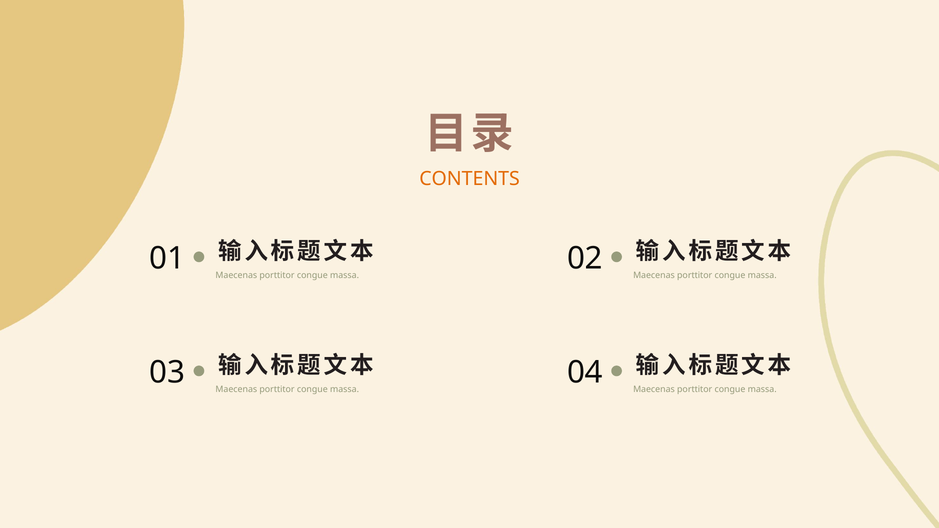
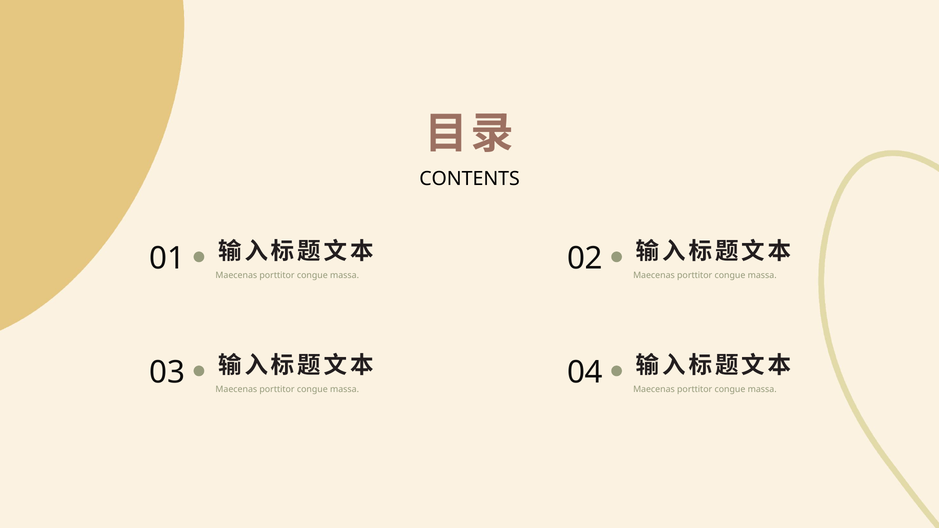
CONTENTS colour: orange -> black
